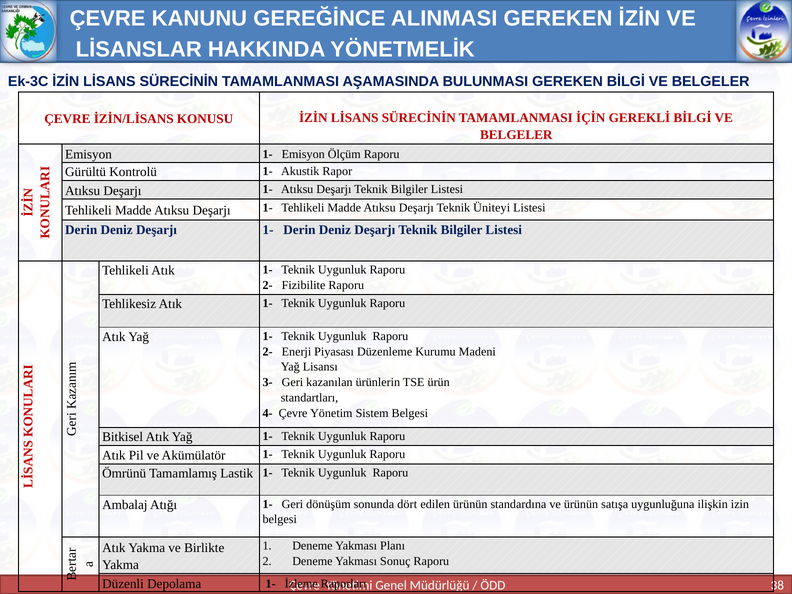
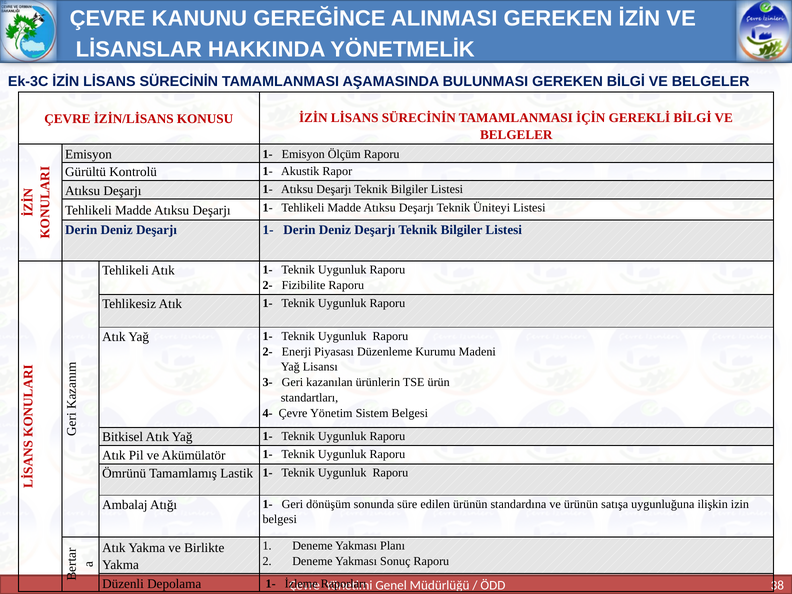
dört: dört -> süre
